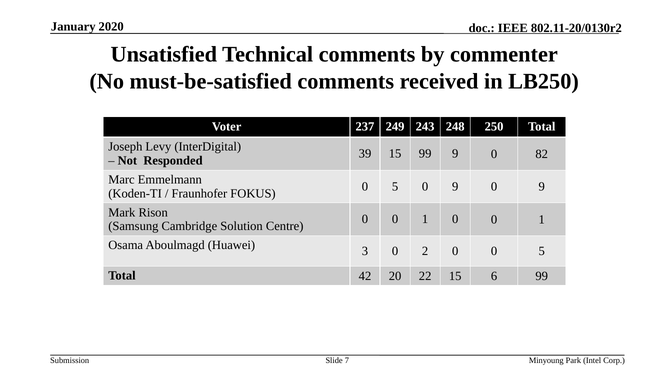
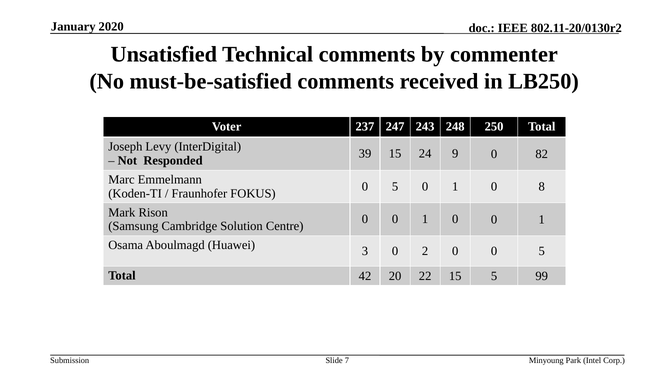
249: 249 -> 247
15 99: 99 -> 24
5 0 9: 9 -> 1
9 at (542, 187): 9 -> 8
15 6: 6 -> 5
